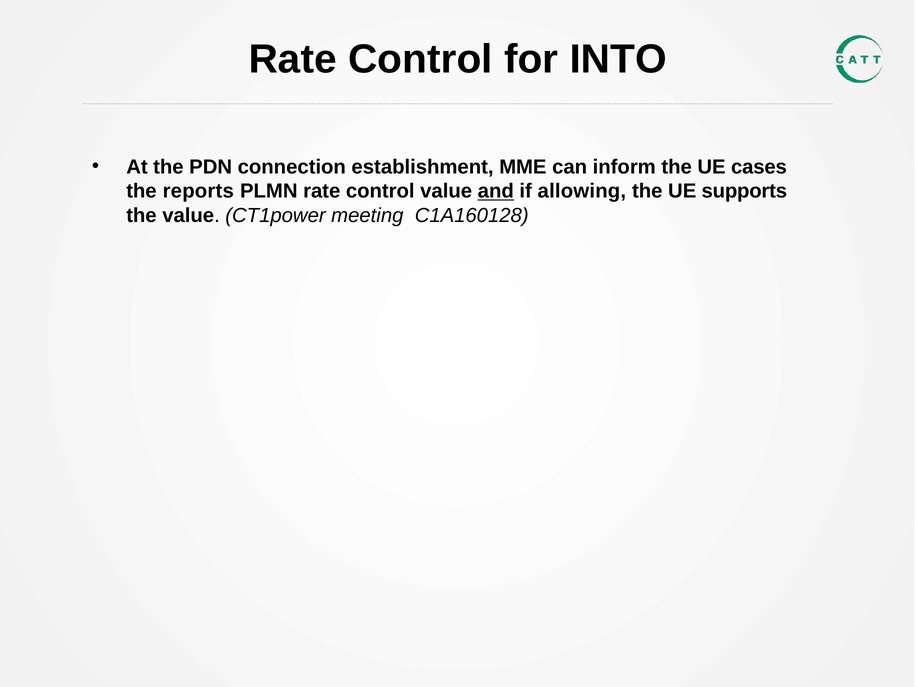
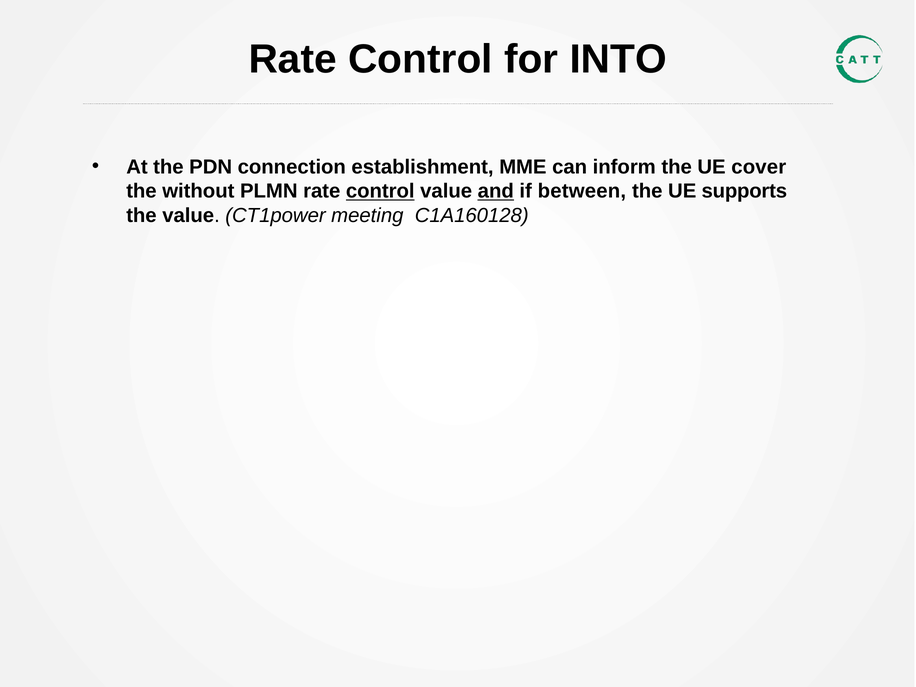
cases: cases -> cover
reports: reports -> without
control at (380, 191) underline: none -> present
allowing: allowing -> between
